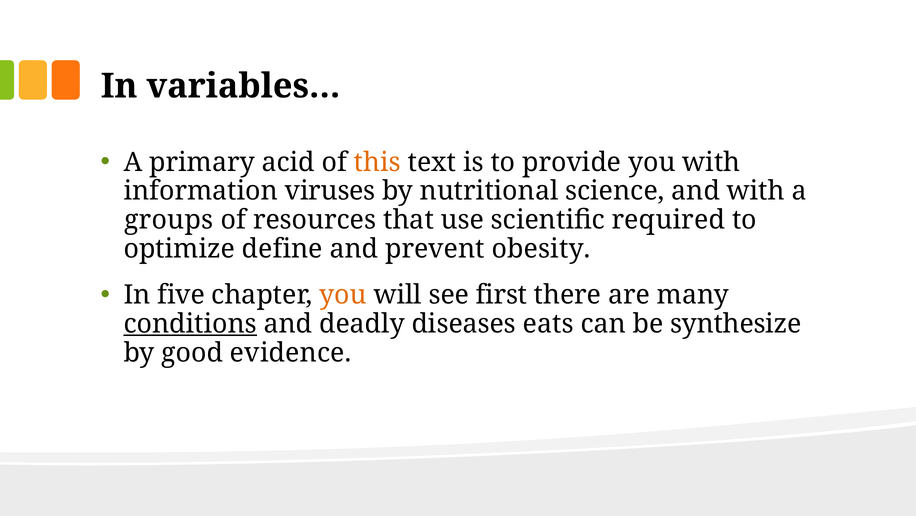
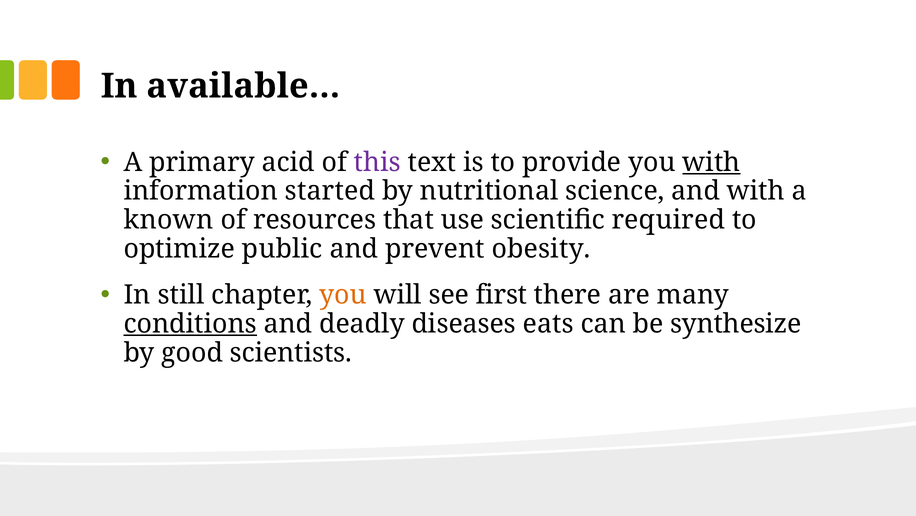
variables…: variables… -> available…
this colour: orange -> purple
with at (711, 162) underline: none -> present
viruses: viruses -> started
groups: groups -> known
define: define -> public
five: five -> still
evidence: evidence -> scientists
